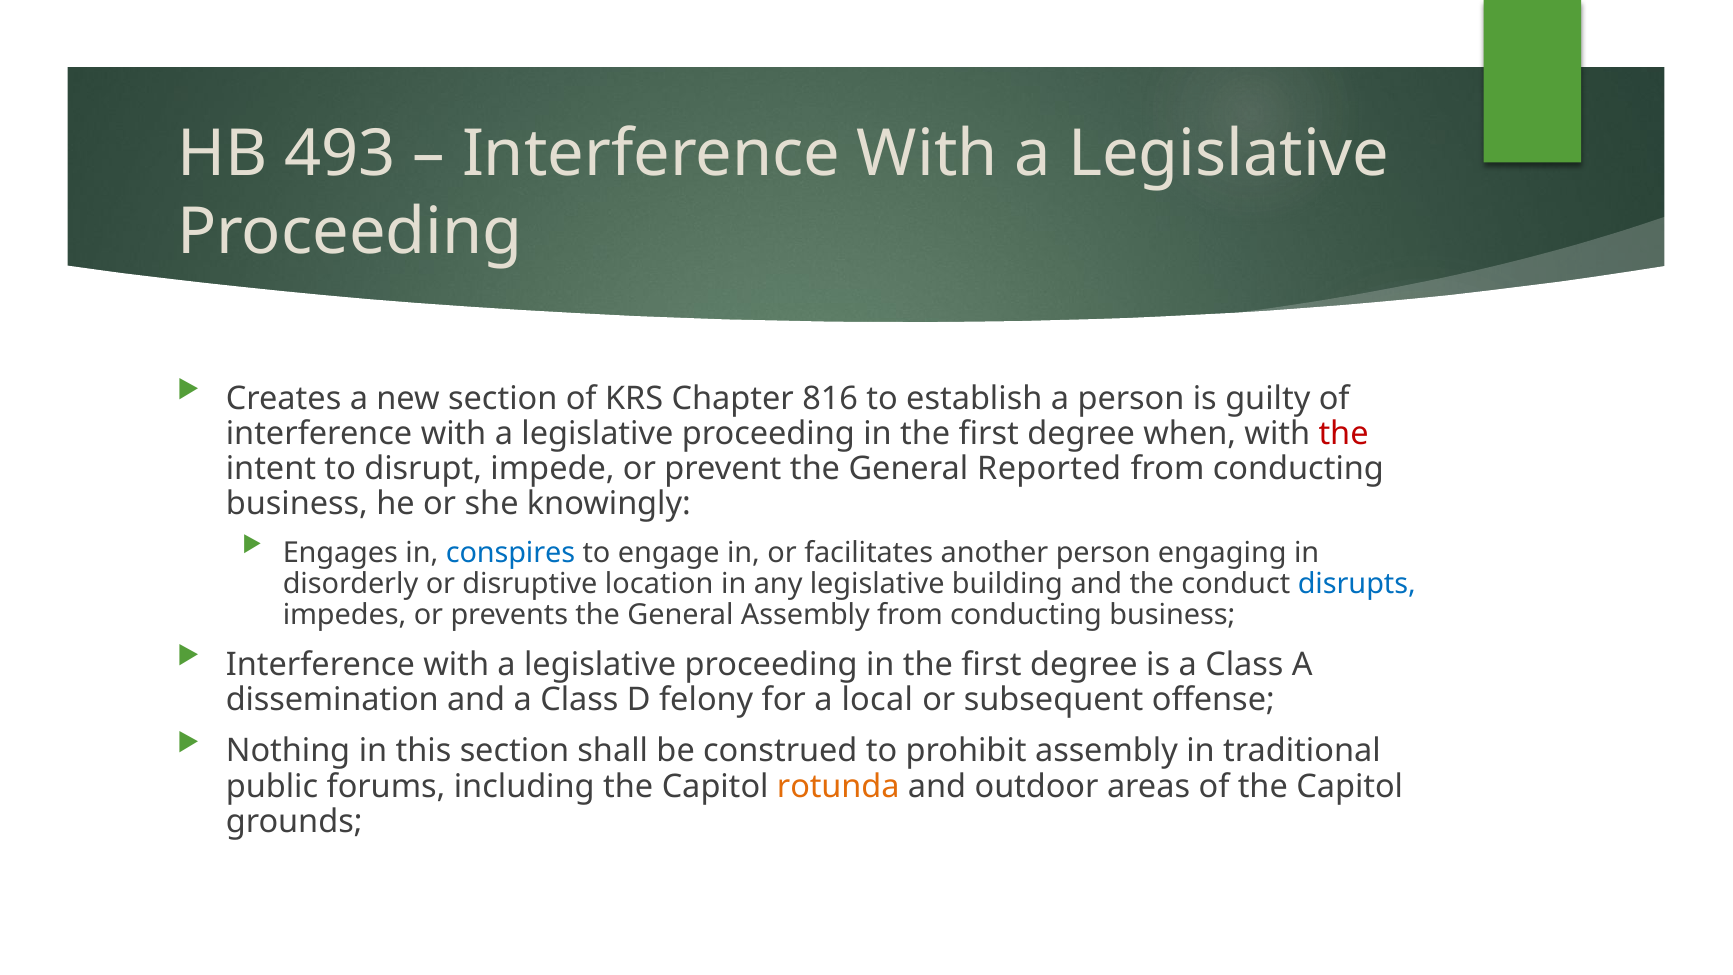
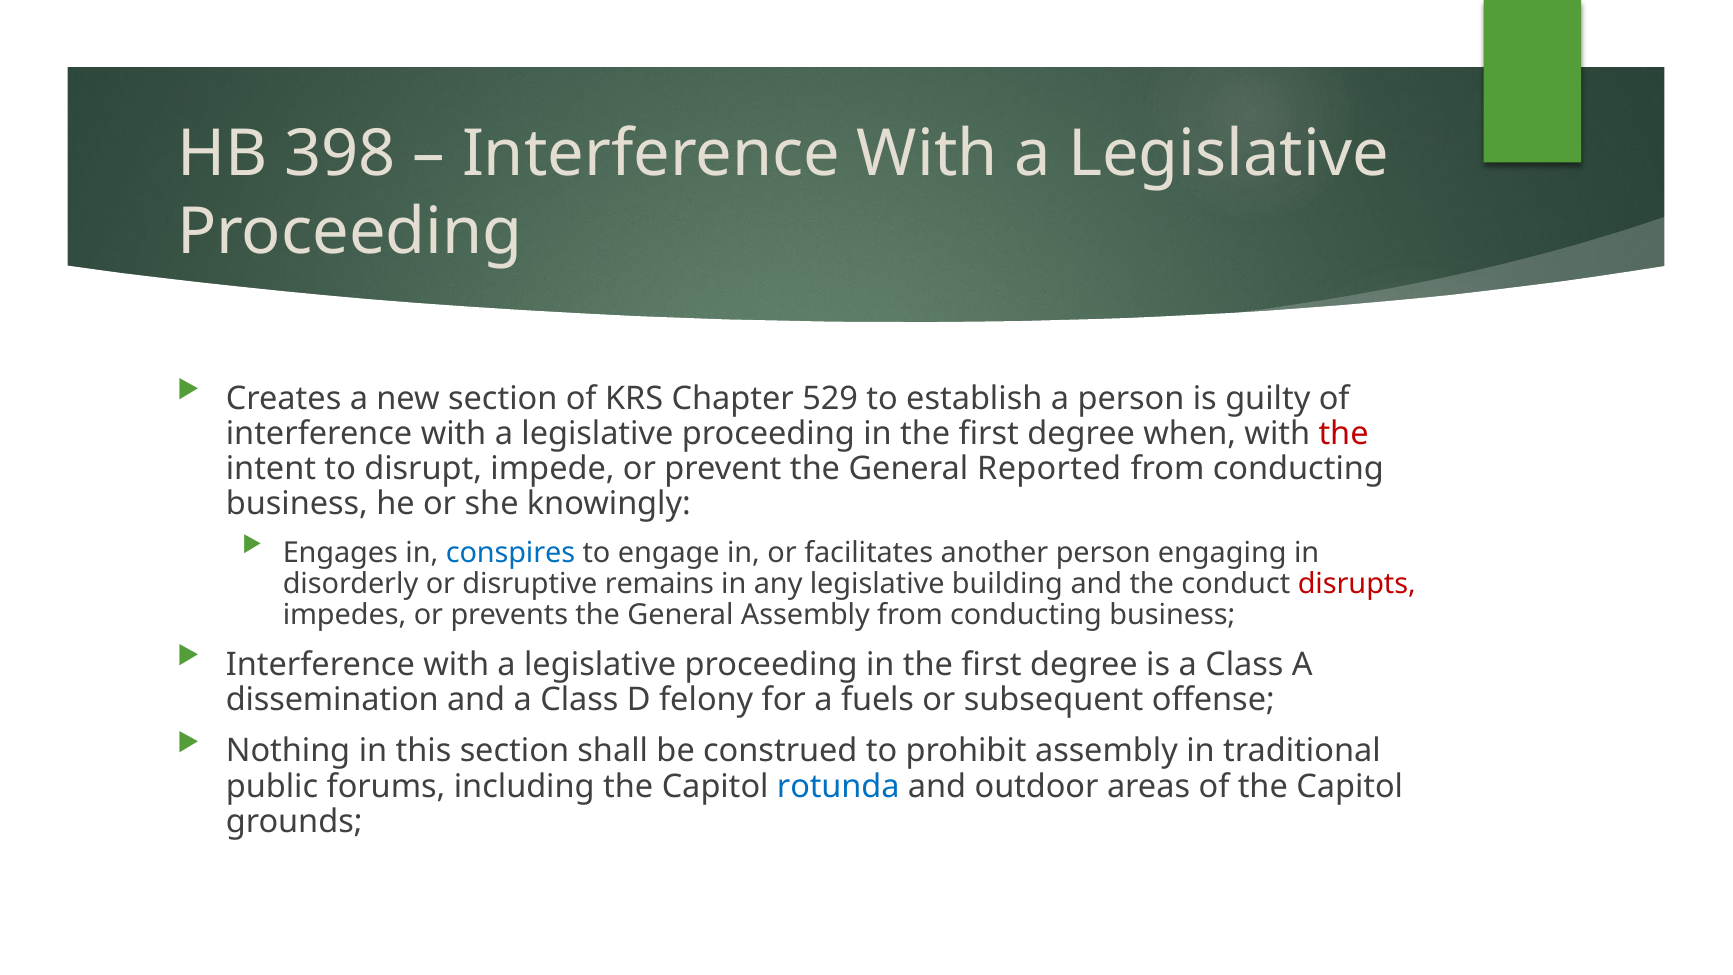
493: 493 -> 398
816: 816 -> 529
location: location -> remains
disrupts colour: blue -> red
local: local -> fuels
rotunda colour: orange -> blue
